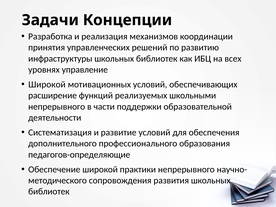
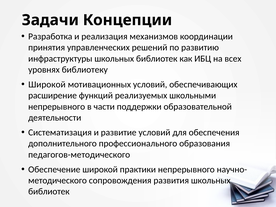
управление: управление -> библиотеку
педагогов-определяющие: педагогов-определяющие -> педагогов-методического
